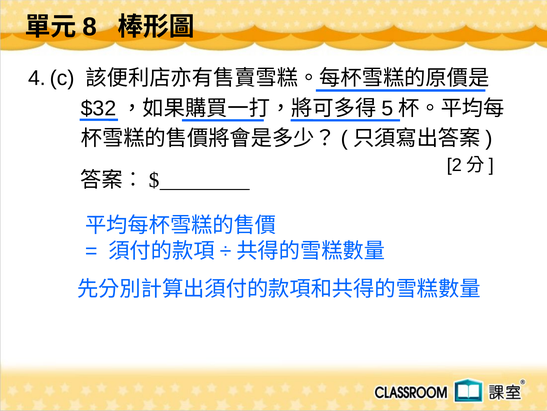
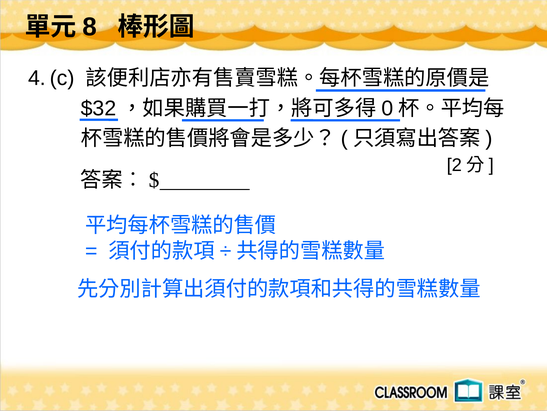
5: 5 -> 0
